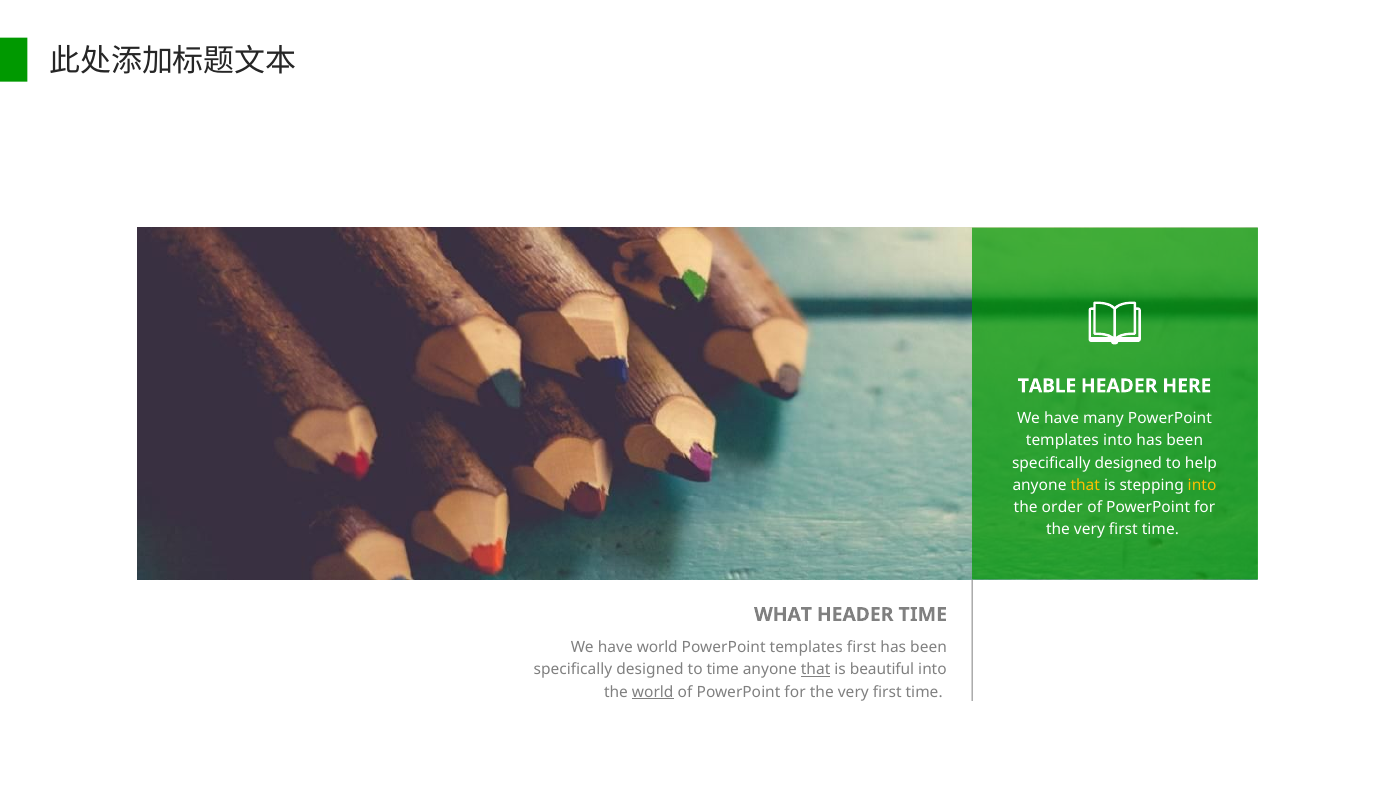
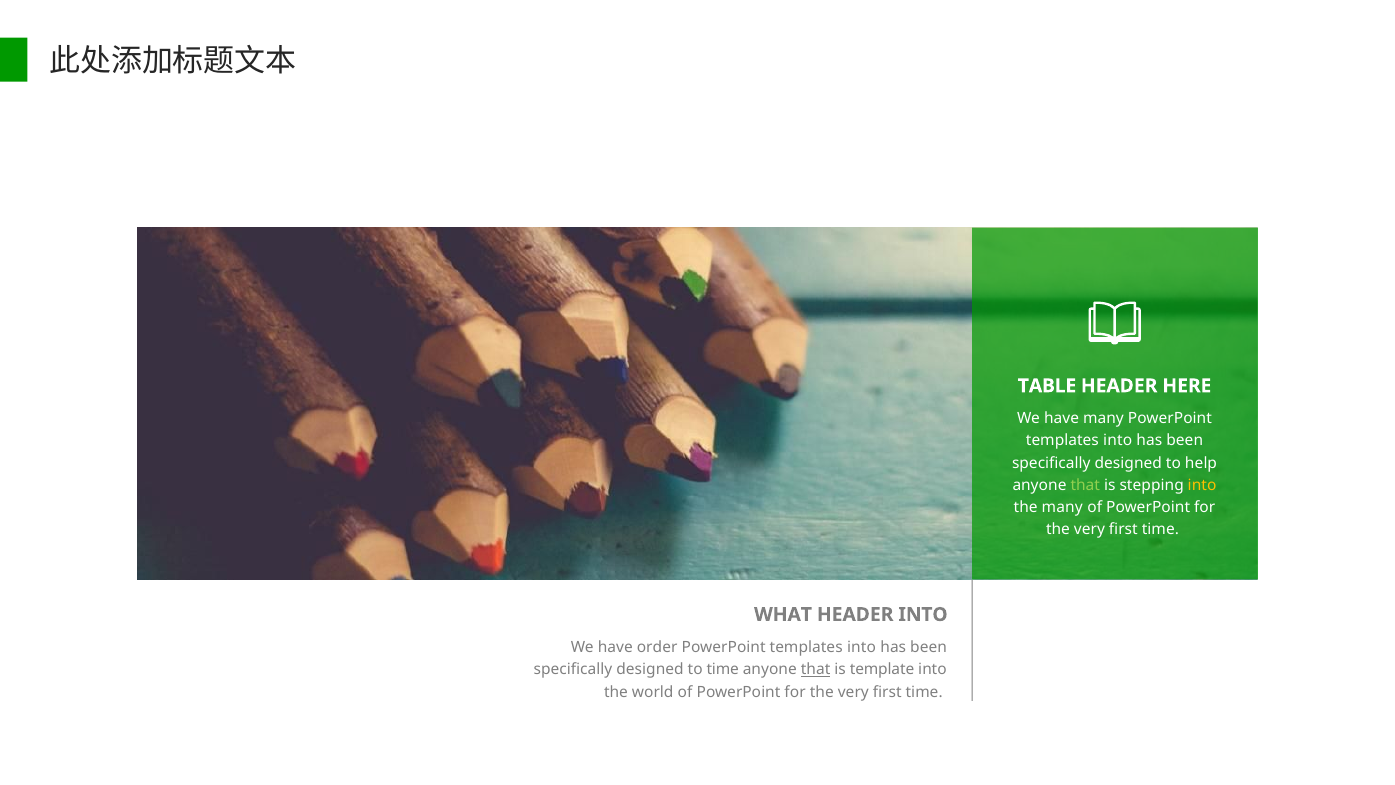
that at (1085, 485) colour: yellow -> light green
the order: order -> many
HEADER TIME: TIME -> INTO
have world: world -> order
first at (862, 647): first -> into
beautiful: beautiful -> template
world at (653, 691) underline: present -> none
